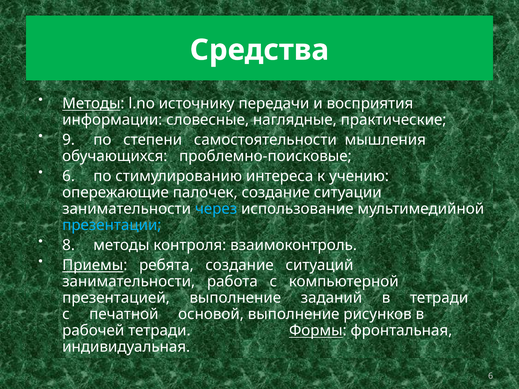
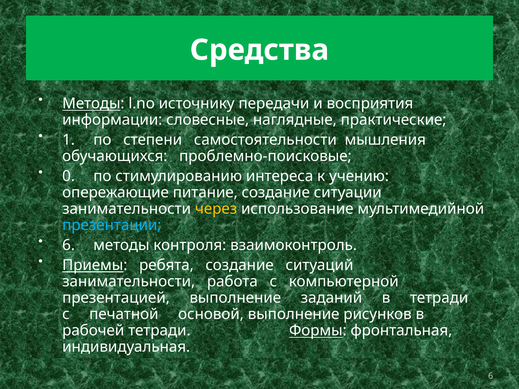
9: 9 -> 1
6 at (69, 176): 6 -> 0
палочек: палочек -> питание
через colour: light blue -> yellow
8 at (69, 245): 8 -> 6
